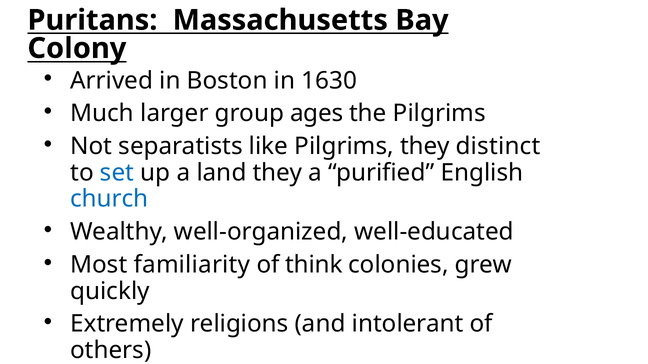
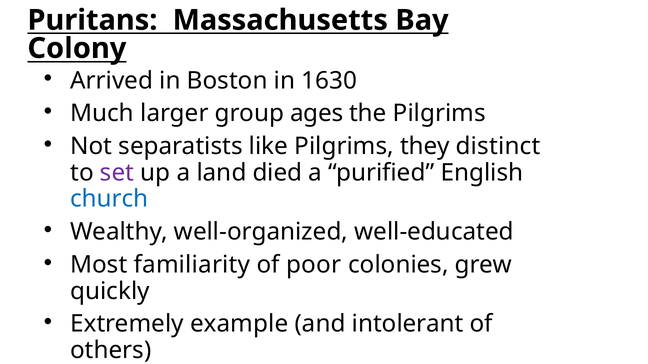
set colour: blue -> purple
land they: they -> died
think: think -> poor
Extremely religions: religions -> example
